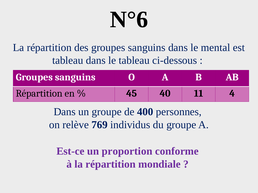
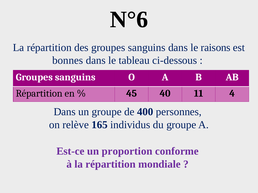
mental: mental -> raisons
tableau at (68, 61): tableau -> bonnes
769: 769 -> 165
